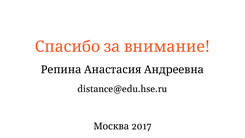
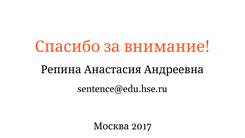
distance@edu.hse.ru: distance@edu.hse.ru -> sentence@edu.hse.ru
